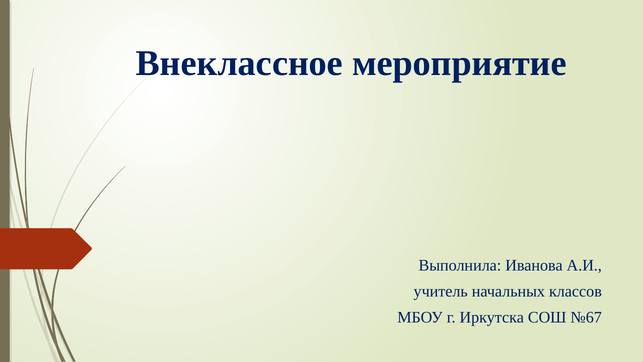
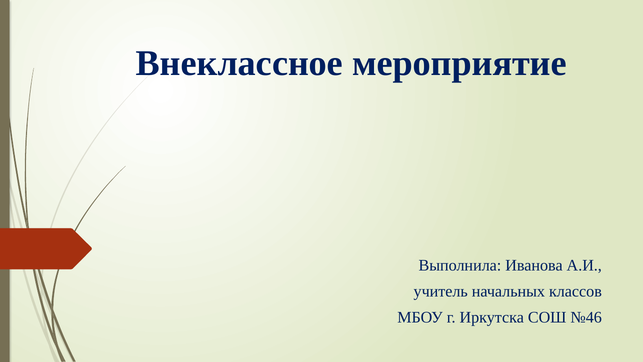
№67: №67 -> №46
